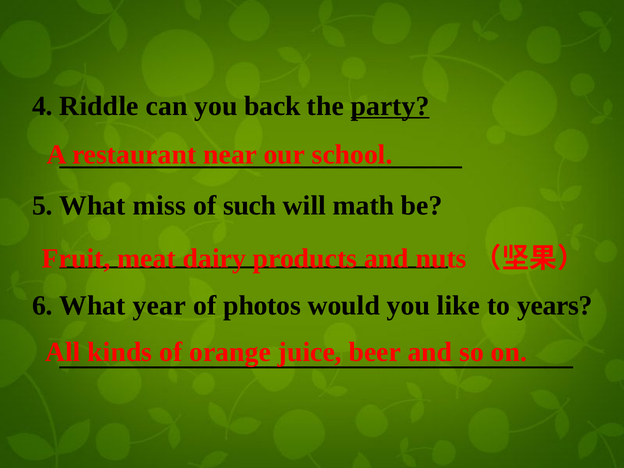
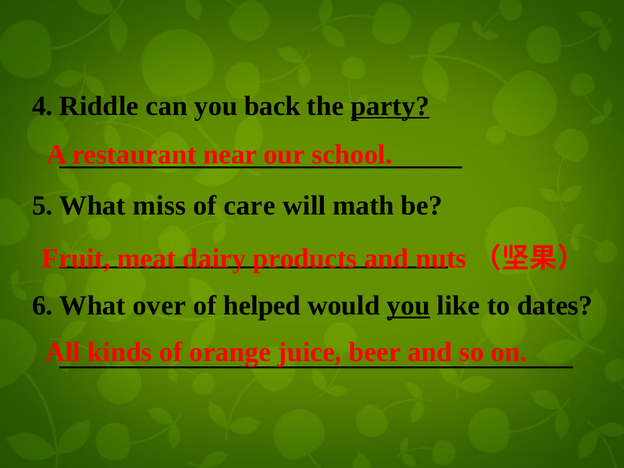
such: such -> care
year: year -> over
photos: photos -> helped
you at (408, 306) underline: none -> present
years: years -> dates
